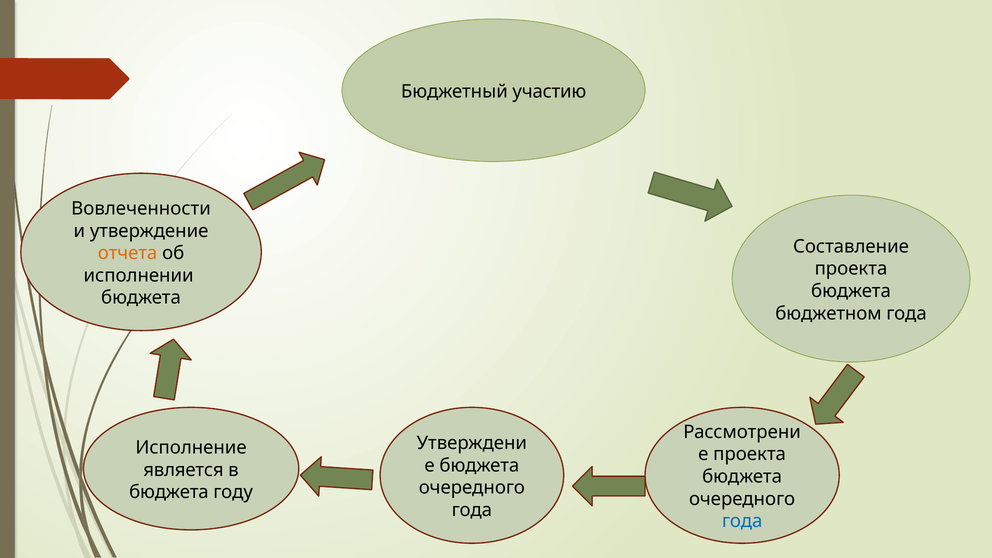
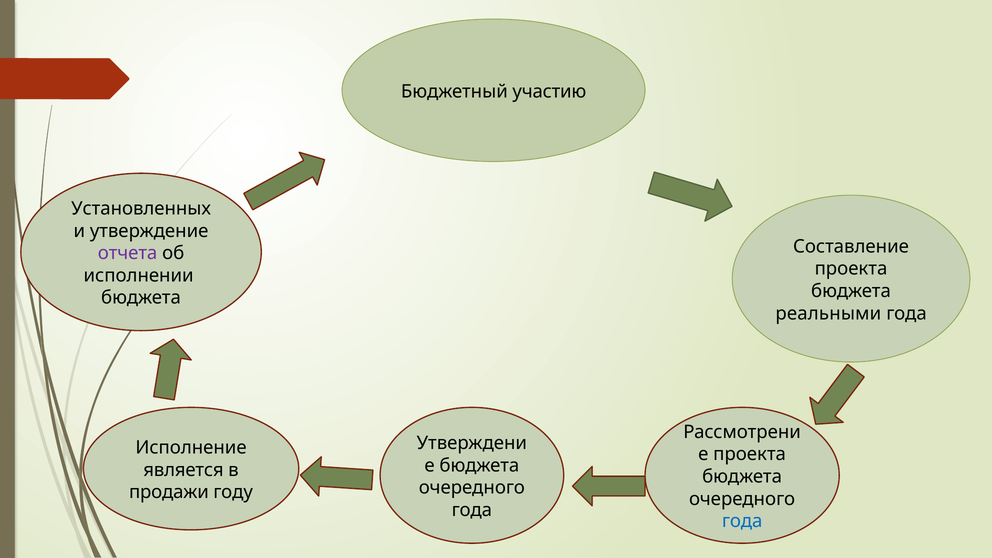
Вовлеченности: Вовлеченности -> Установленных
отчета colour: orange -> purple
бюджетном: бюджетном -> реальными
бюджета at (169, 492): бюджета -> продажи
